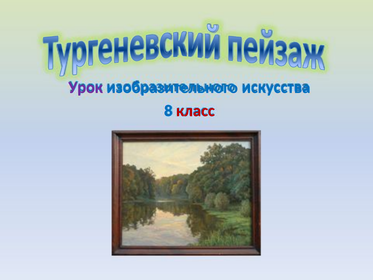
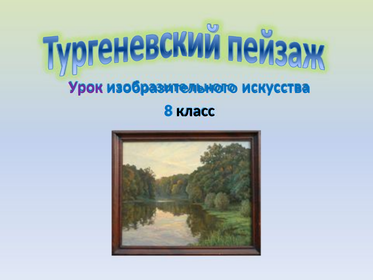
класс colour: red -> black
